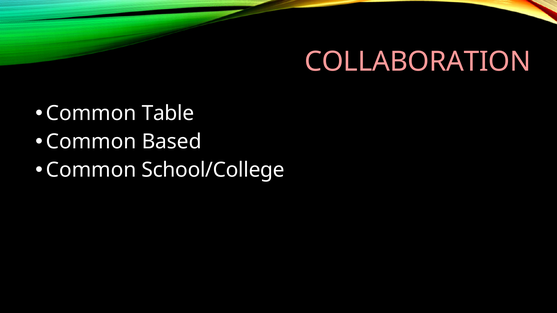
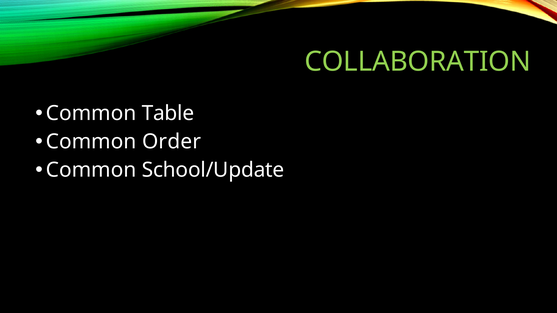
COLLABORATION colour: pink -> light green
Based: Based -> Order
School/College: School/College -> School/Update
